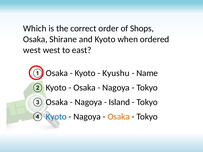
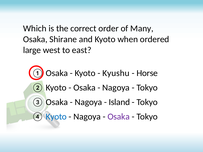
Shops: Shops -> Many
west at (32, 50): west -> large
Name: Name -> Horse
Osaka at (119, 117) colour: orange -> purple
